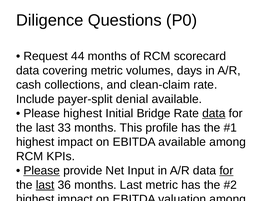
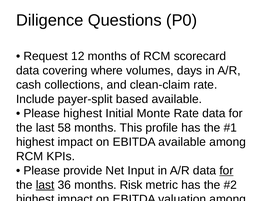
44: 44 -> 12
covering metric: metric -> where
payer-split denial: denial -> based
Bridge: Bridge -> Monte
data at (214, 113) underline: present -> none
33: 33 -> 58
Please at (42, 171) underline: present -> none
months Last: Last -> Risk
